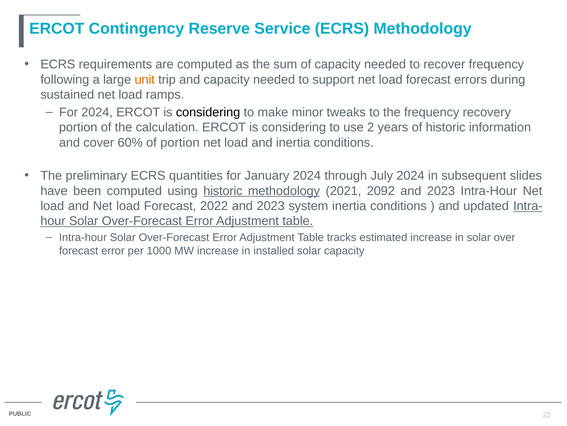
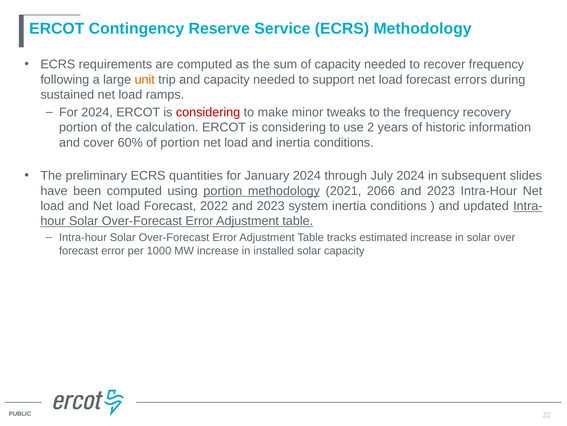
considering at (208, 112) colour: black -> red
using historic: historic -> portion
2092: 2092 -> 2066
